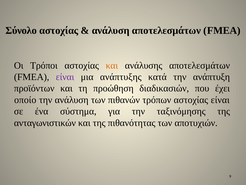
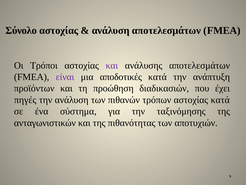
και at (112, 65) colour: orange -> purple
ανάπτυξης: ανάπτυξης -> αποδοτικές
οποίο: οποίο -> πηγές
αστοχίας είναι: είναι -> κατά
